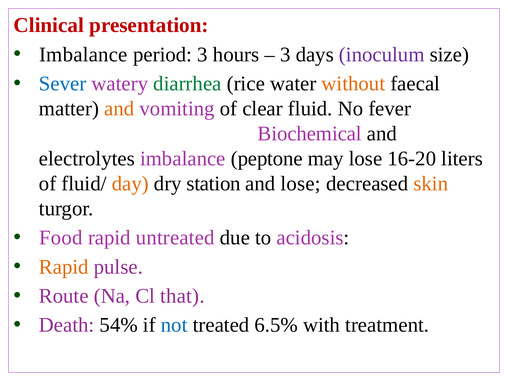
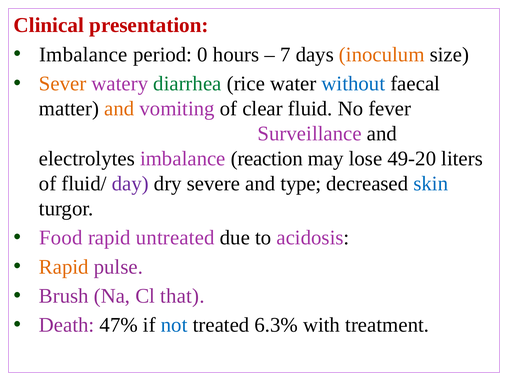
period 3: 3 -> 0
3 at (285, 55): 3 -> 7
inoculum colour: purple -> orange
Sever colour: blue -> orange
without colour: orange -> blue
Biochemical: Biochemical -> Surveillance
peptone: peptone -> reaction
16-20: 16-20 -> 49-20
day colour: orange -> purple
station: station -> severe
and lose: lose -> type
skin colour: orange -> blue
Route: Route -> Brush
54%: 54% -> 47%
6.5%: 6.5% -> 6.3%
